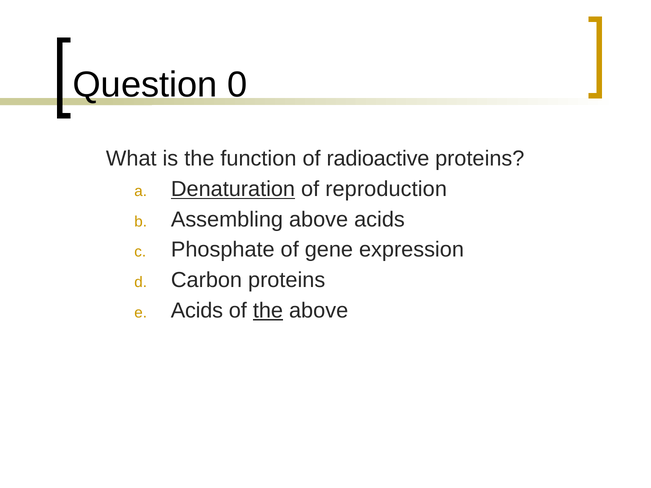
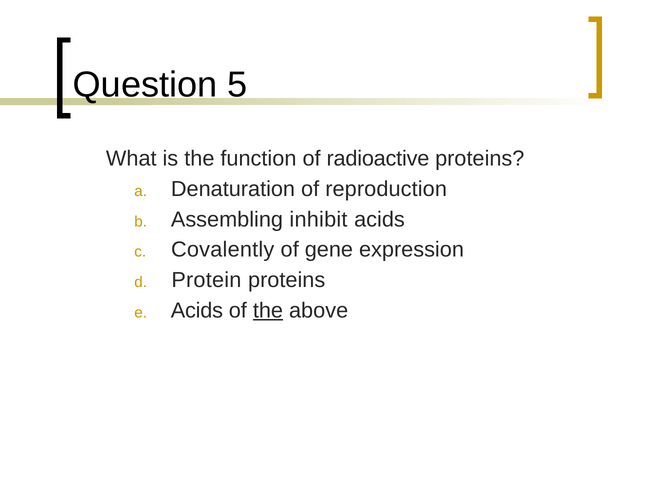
0: 0 -> 5
Denaturation underline: present -> none
Assembling above: above -> inhibit
Phosphate: Phosphate -> Covalently
Carbon: Carbon -> Protein
